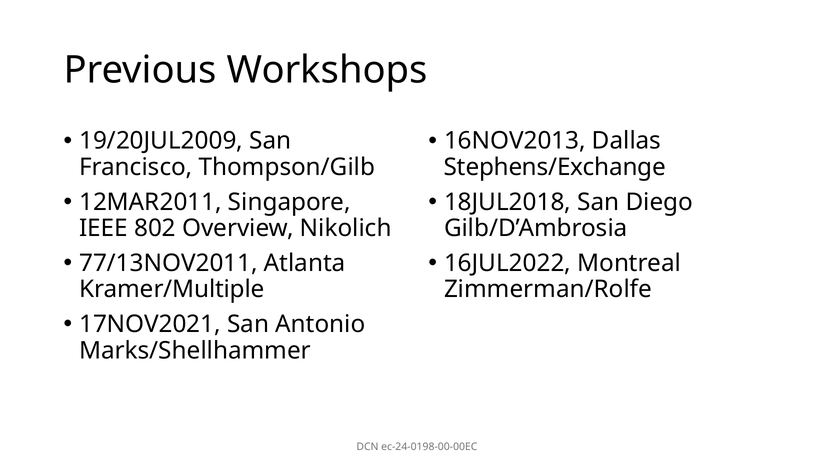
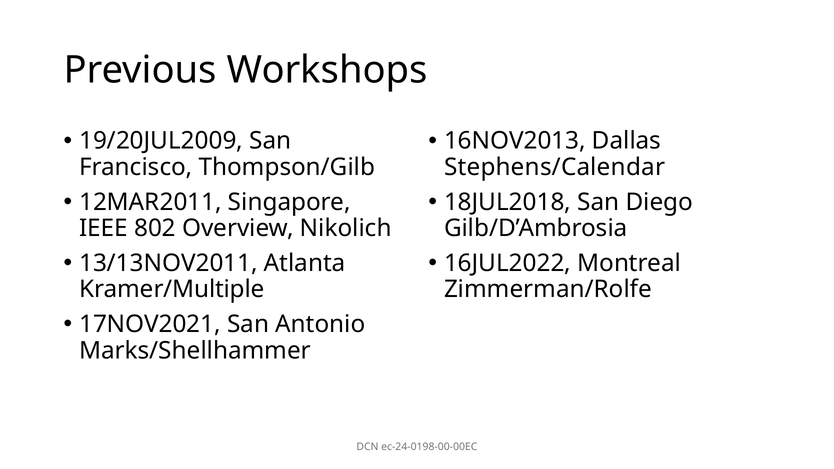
Stephens/Exchange: Stephens/Exchange -> Stephens/Calendar
77/13NOV2011: 77/13NOV2011 -> 13/13NOV2011
